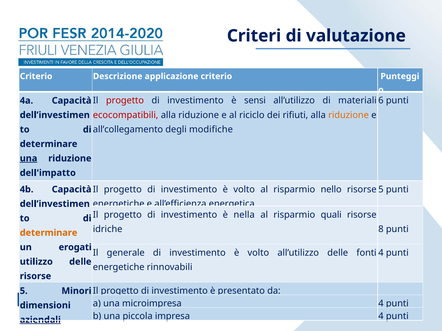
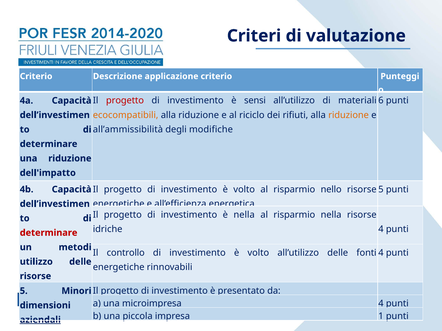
ecocompatibili colour: red -> orange
all’collegamento: all’collegamento -> all’ammissibilità
una at (29, 159) underline: present -> none
risparmio quali: quali -> nella
idriche 8: 8 -> 4
determinare at (49, 233) colour: orange -> red
erogati: erogati -> metodi
generale: generale -> controllo
impresa 4: 4 -> 1
